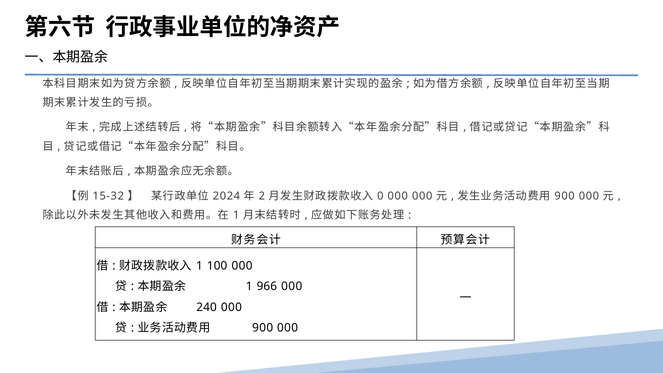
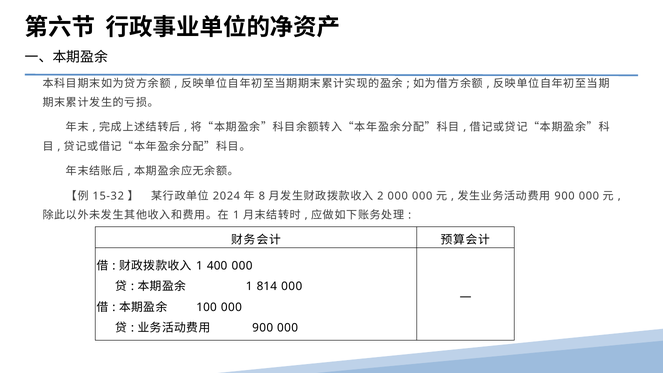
2: 2 -> 8
0: 0 -> 2
100: 100 -> 400
966: 966 -> 814
240: 240 -> 100
